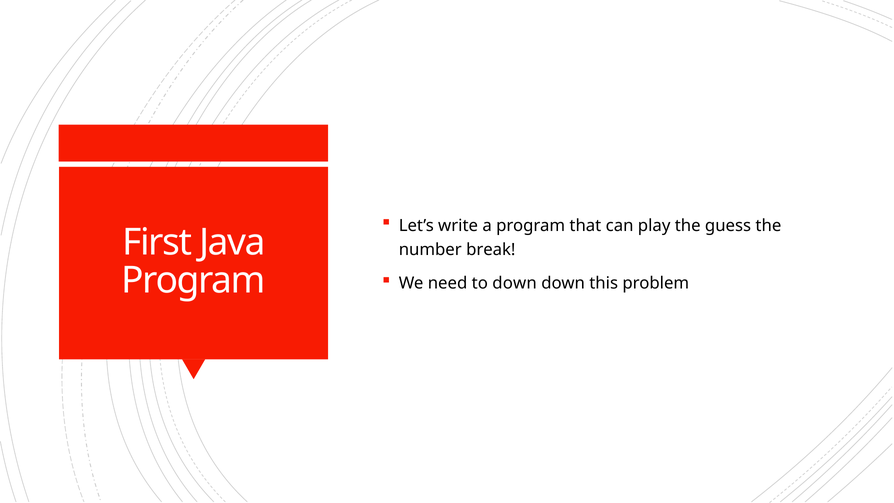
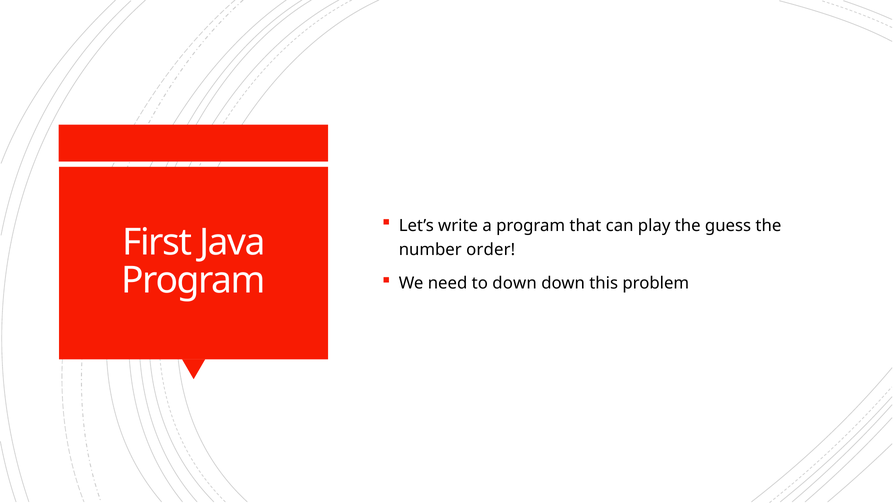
break: break -> order
